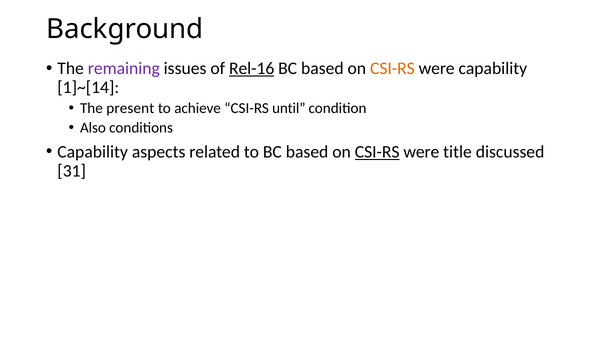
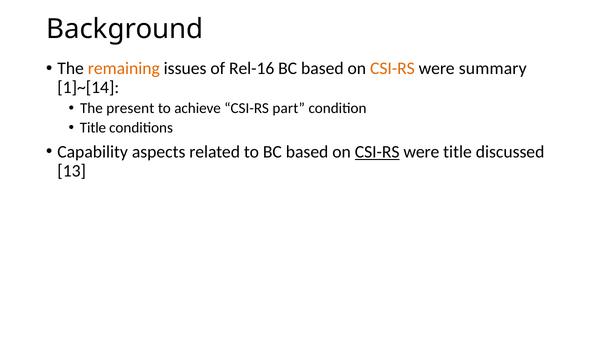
remaining colour: purple -> orange
Rel-16 underline: present -> none
were capability: capability -> summary
until: until -> part
Also at (93, 128): Also -> Title
31: 31 -> 13
